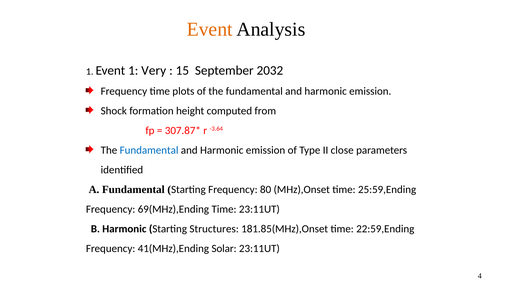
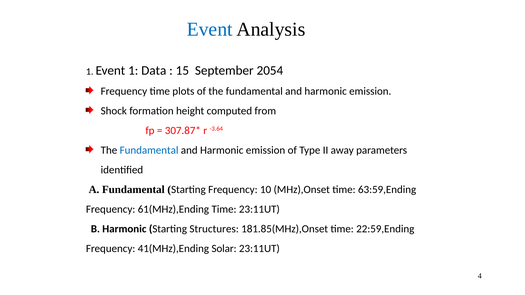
Event at (210, 29) colour: orange -> blue
Very: Very -> Data
2032: 2032 -> 2054
close: close -> away
80: 80 -> 10
25:59,Ending: 25:59,Ending -> 63:59,Ending
69(MHz),Ending: 69(MHz),Ending -> 61(MHz),Ending
